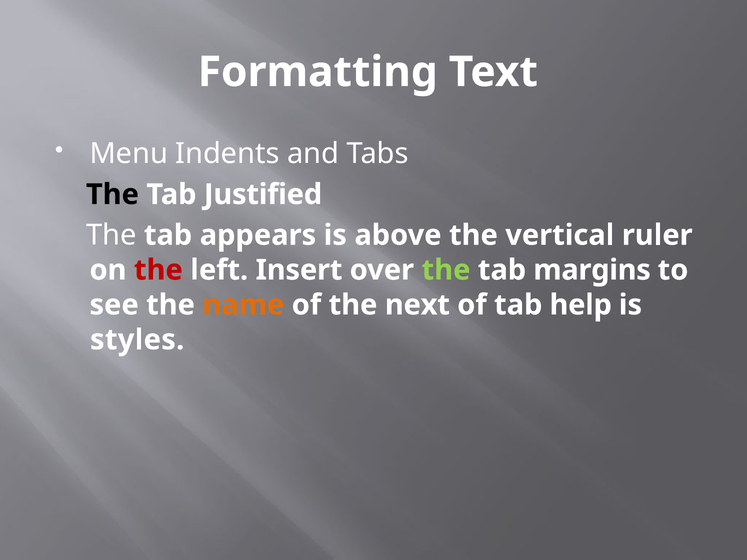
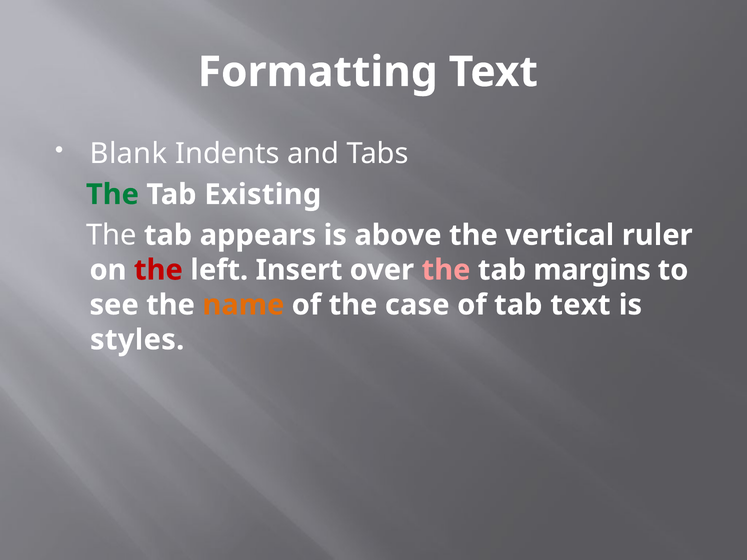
Menu: Menu -> Blank
The at (112, 195) colour: black -> green
Justified: Justified -> Existing
the at (446, 270) colour: light green -> pink
next: next -> case
tab help: help -> text
